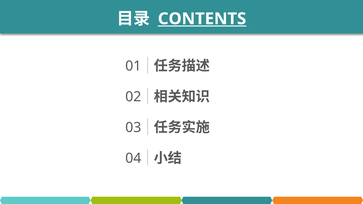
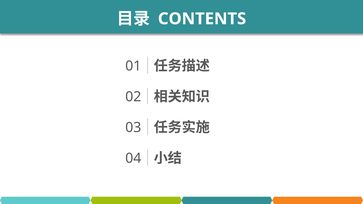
CONTENTS underline: present -> none
